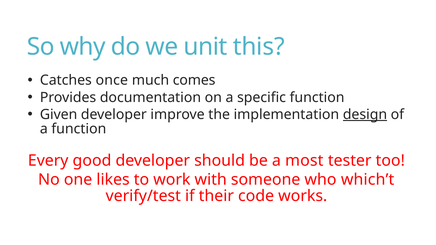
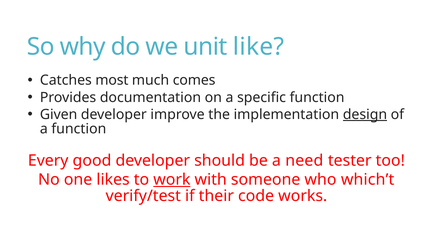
this: this -> like
once: once -> most
most: most -> need
work underline: none -> present
